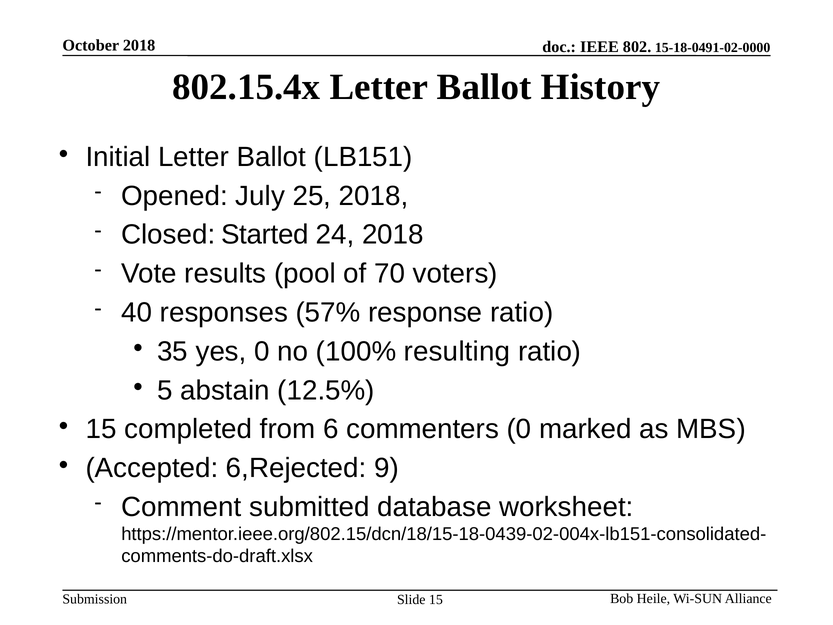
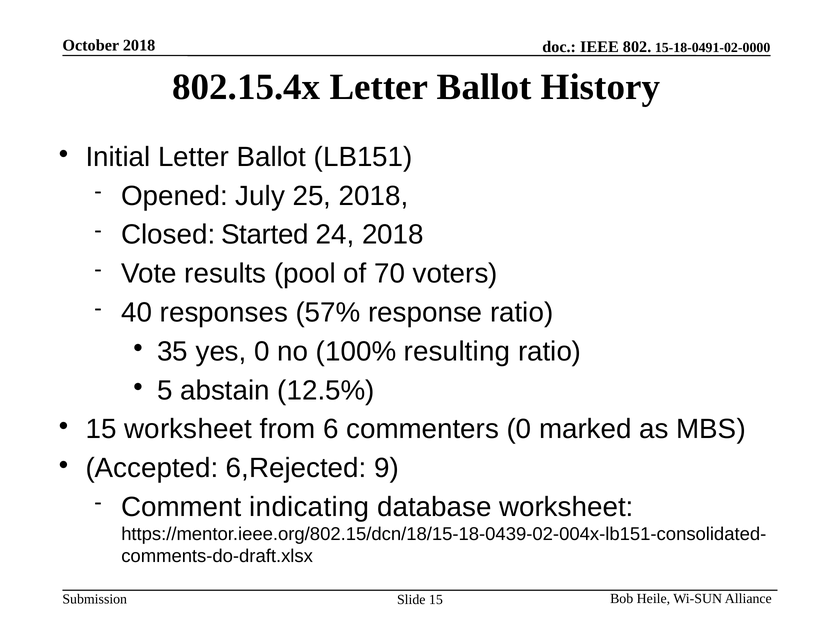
15 completed: completed -> worksheet
submitted: submitted -> indicating
